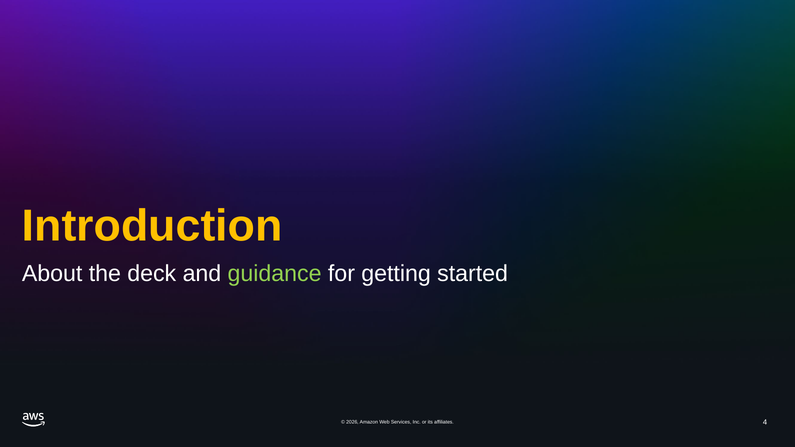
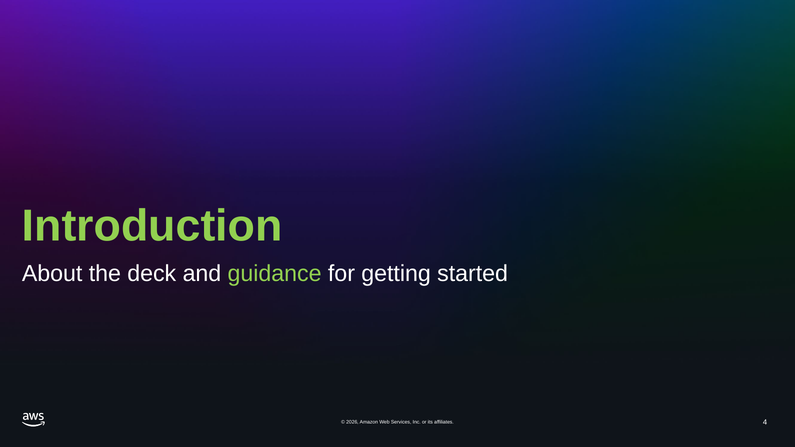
Introduction colour: yellow -> light green
